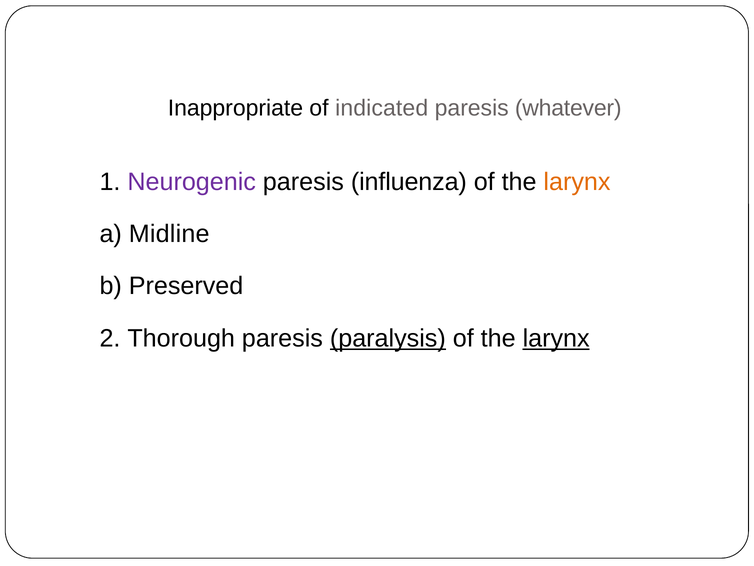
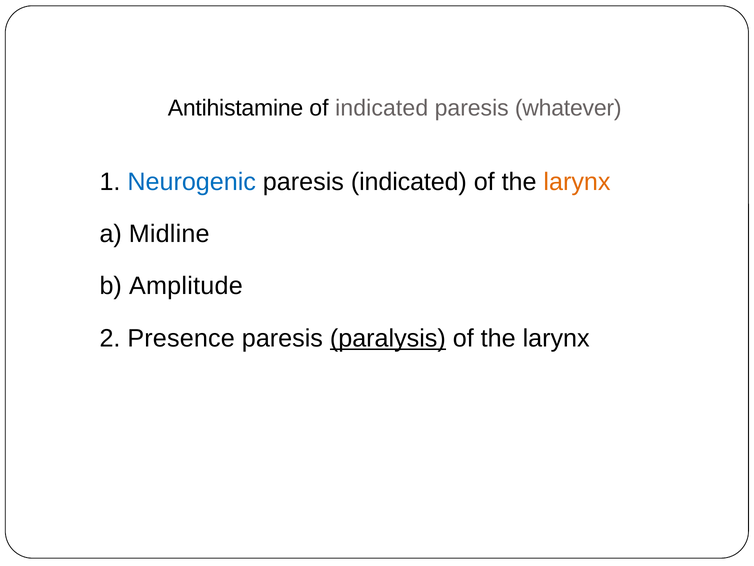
Inappropriate: Inappropriate -> Antihistamine
Neurogenic colour: purple -> blue
paresis influenza: influenza -> indicated
Preserved: Preserved -> Amplitude
Thorough: Thorough -> Presence
larynx at (556, 338) underline: present -> none
